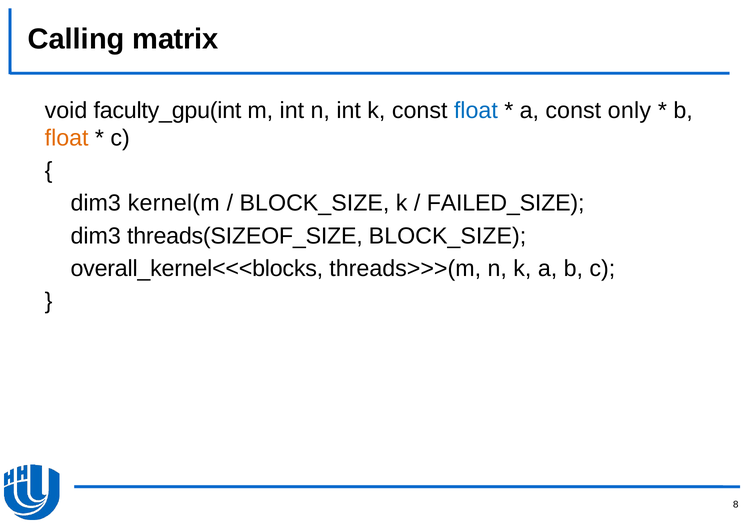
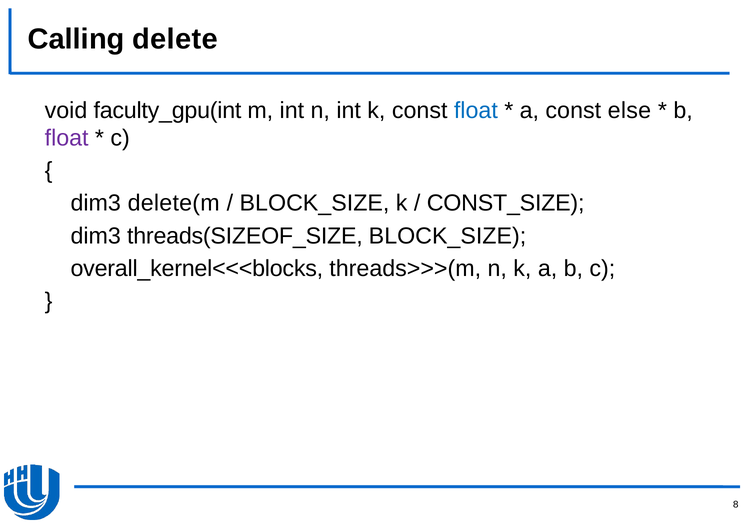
matrix: matrix -> delete
only: only -> else
float at (67, 138) colour: orange -> purple
kernel(m: kernel(m -> delete(m
FAILED_SIZE: FAILED_SIZE -> CONST_SIZE
